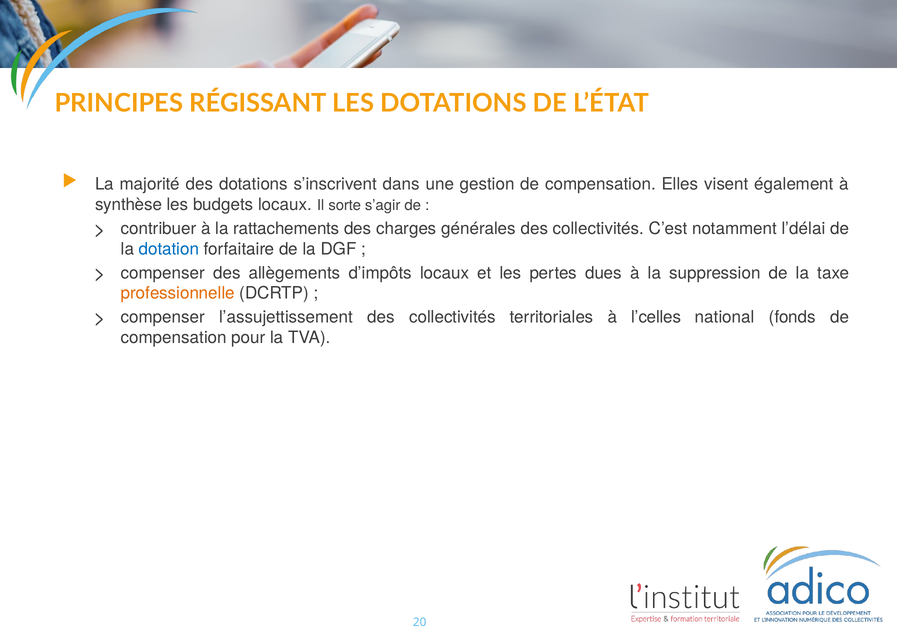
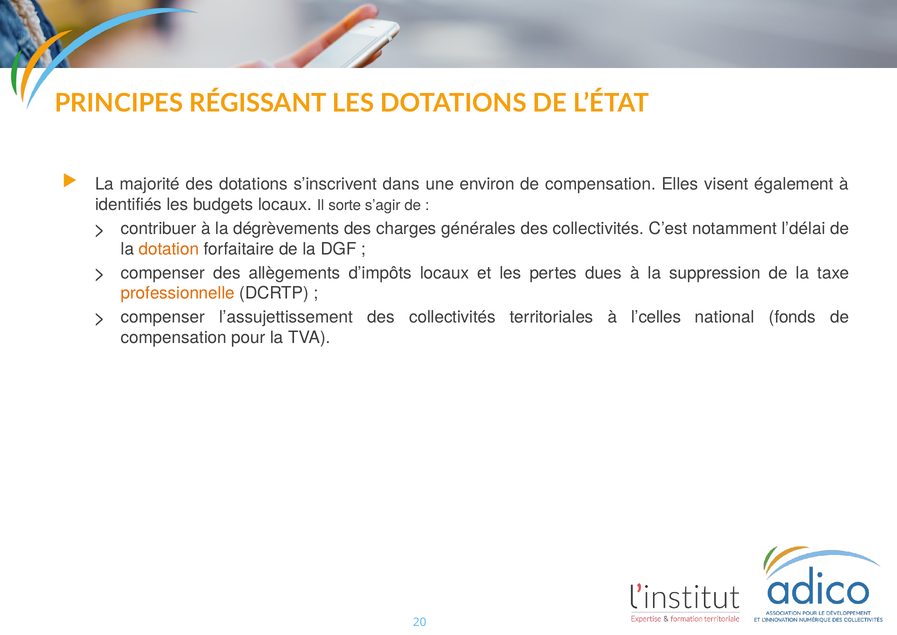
gestion: gestion -> environ
synthèse: synthèse -> identifiés
rattachements: rattachements -> dégrèvements
dotation colour: blue -> orange
